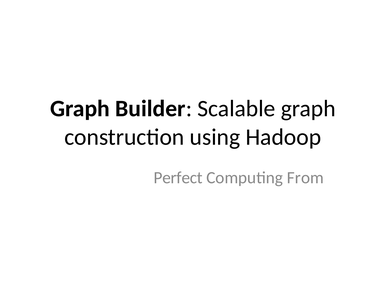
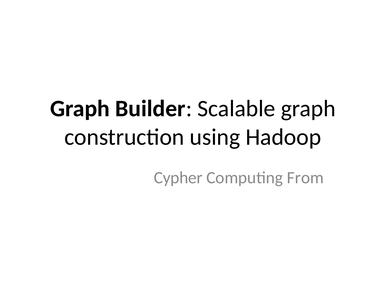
Perfect: Perfect -> Cypher
